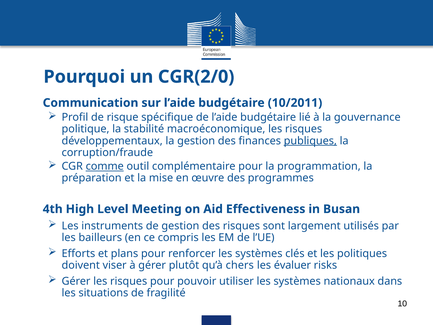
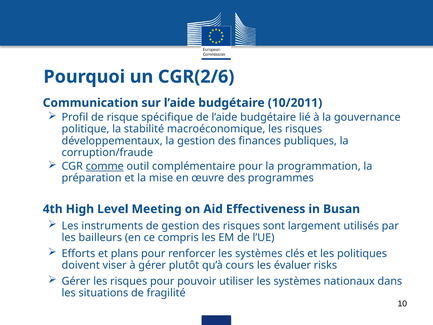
CGR(2/0: CGR(2/0 -> CGR(2/6
publiques underline: present -> none
chers: chers -> cours
